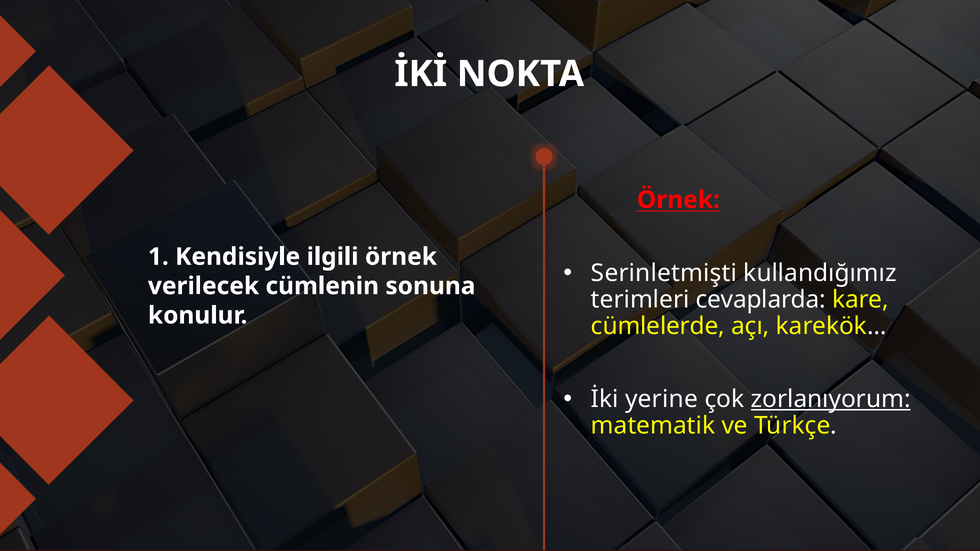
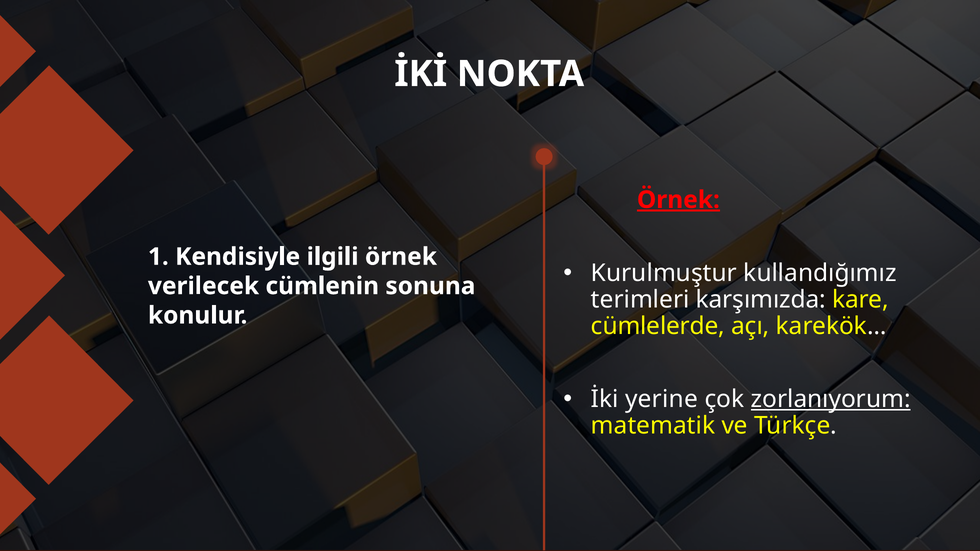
Örnek at (678, 200) underline: none -> present
Serinletmişti: Serinletmişti -> Kurulmuştur
cevaplarda: cevaplarda -> karşımızda
